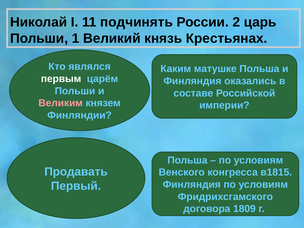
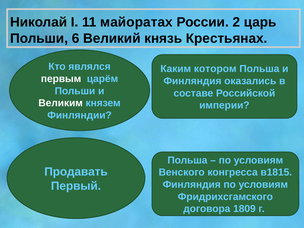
подчинять: подчинять -> майоратах
1: 1 -> 6
матушке: матушке -> котором
Великим colour: pink -> white
